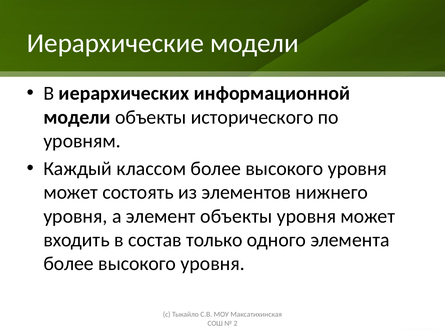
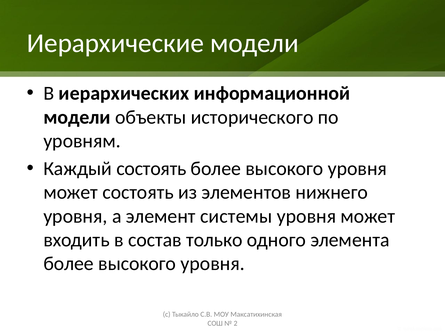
Каждый классом: классом -> состоять
элемент объекты: объекты -> системы
